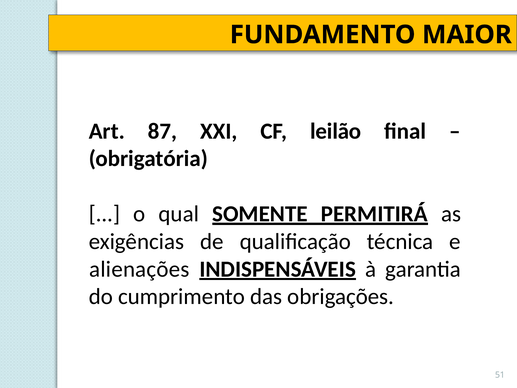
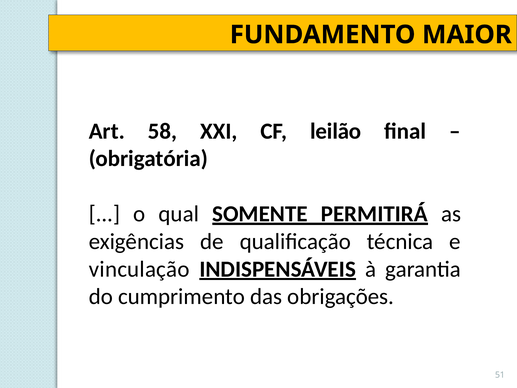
87: 87 -> 58
alienações: alienações -> vinculação
